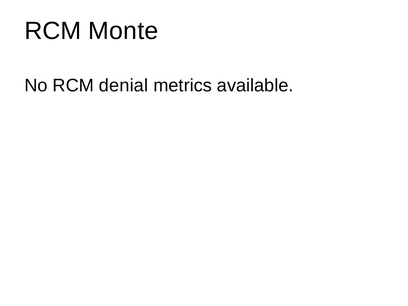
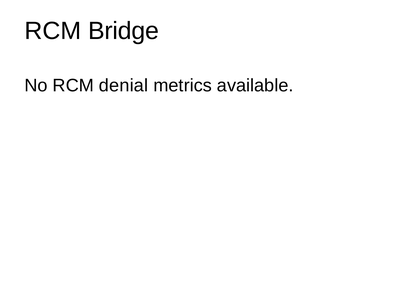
Monte: Monte -> Bridge
